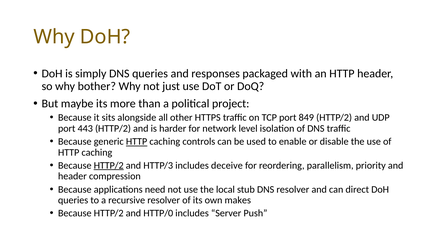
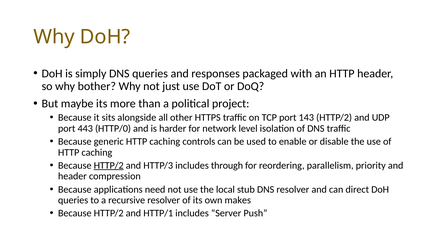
849: 849 -> 143
443 HTTP/2: HTTP/2 -> HTTP/0
HTTP at (137, 142) underline: present -> none
deceive: deceive -> through
HTTP/0: HTTP/0 -> HTTP/1
